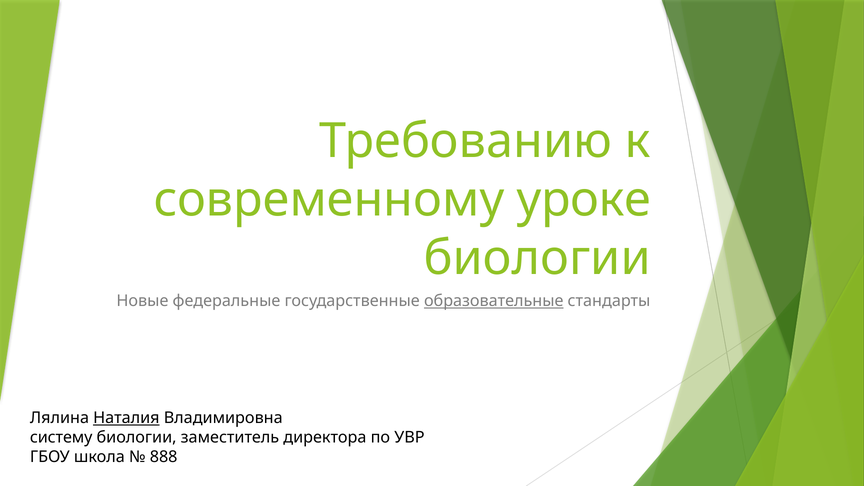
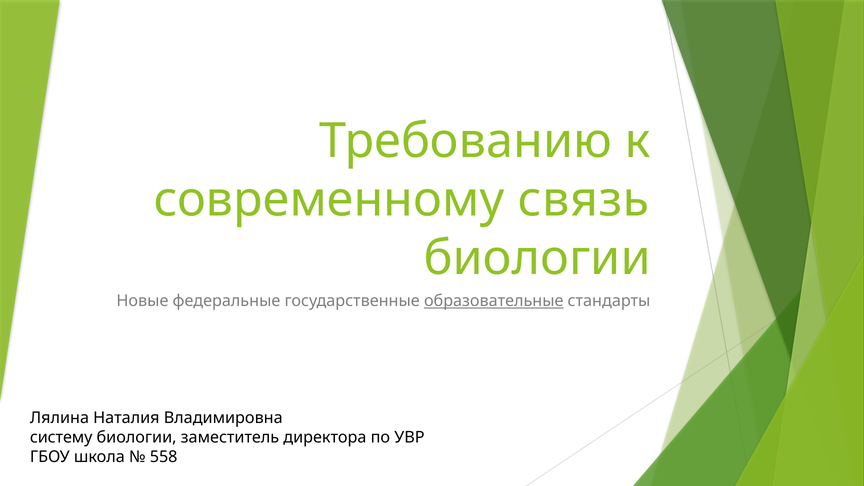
уроке: уроке -> связь
Наталия underline: present -> none
888: 888 -> 558
